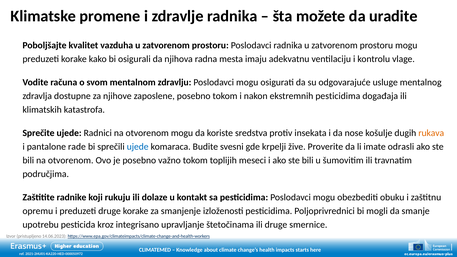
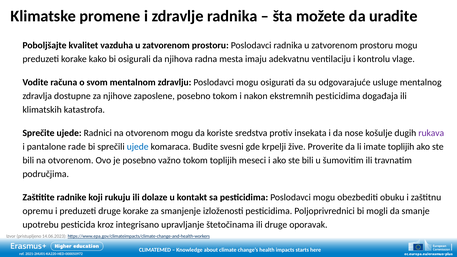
rukava colour: orange -> purple
imate odrasli: odrasli -> toplijih
smernice: smernice -> oporavak
